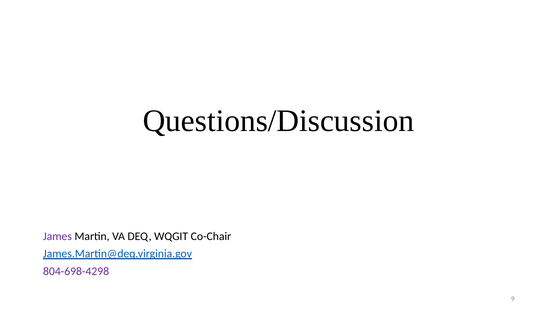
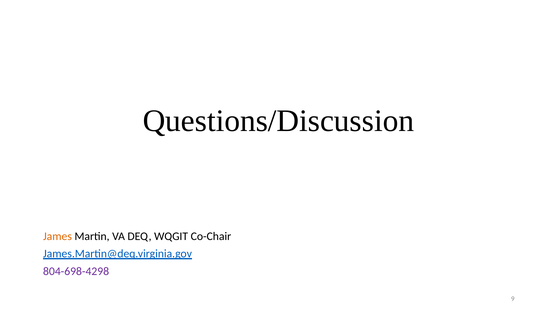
James colour: purple -> orange
